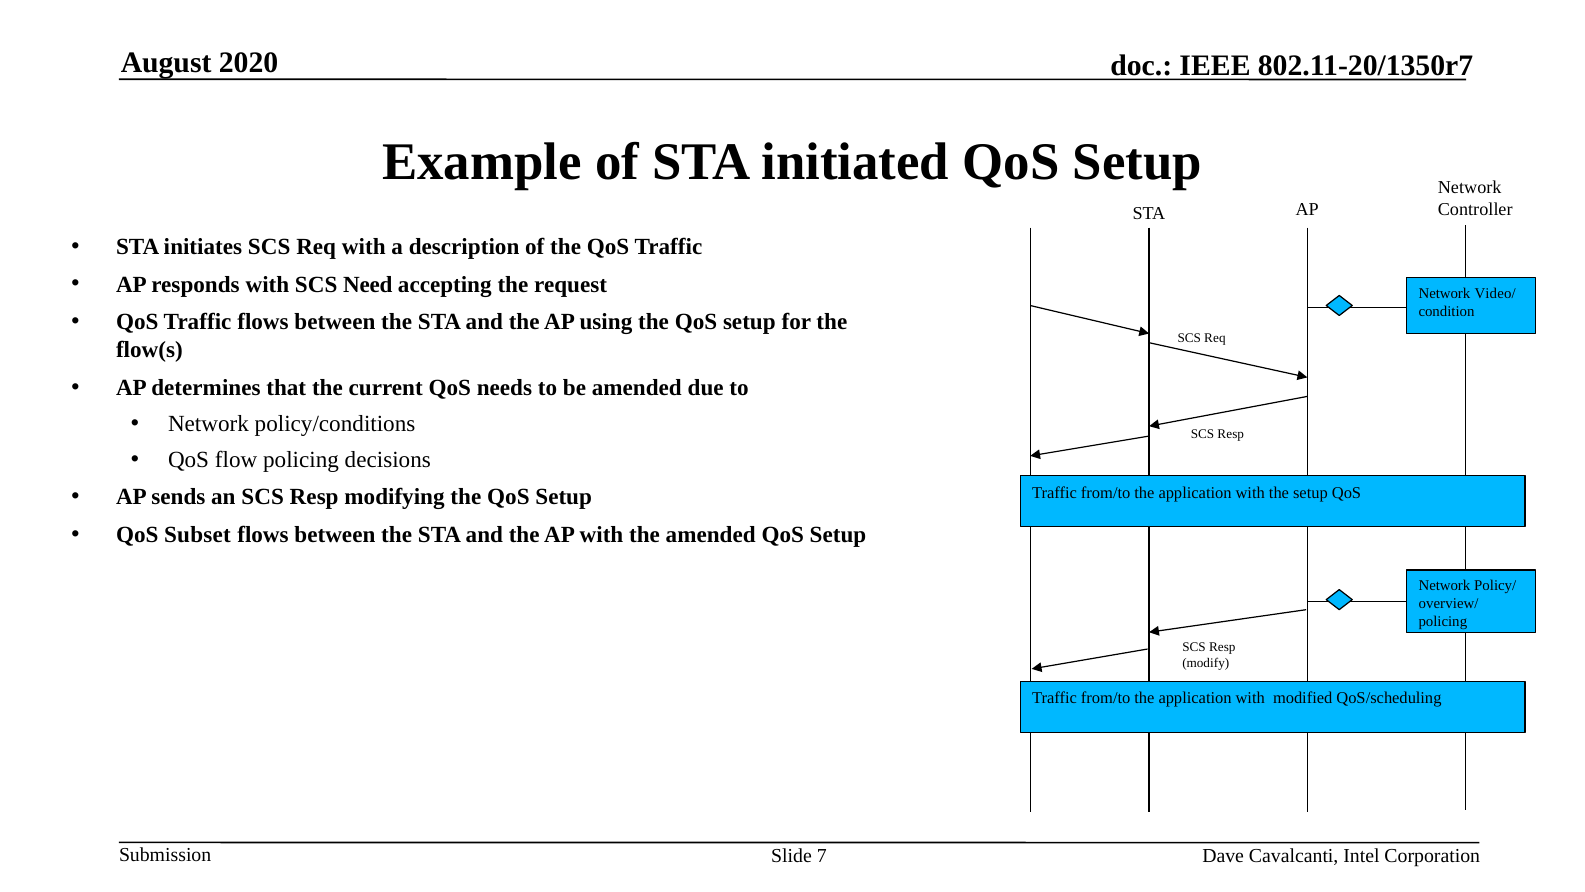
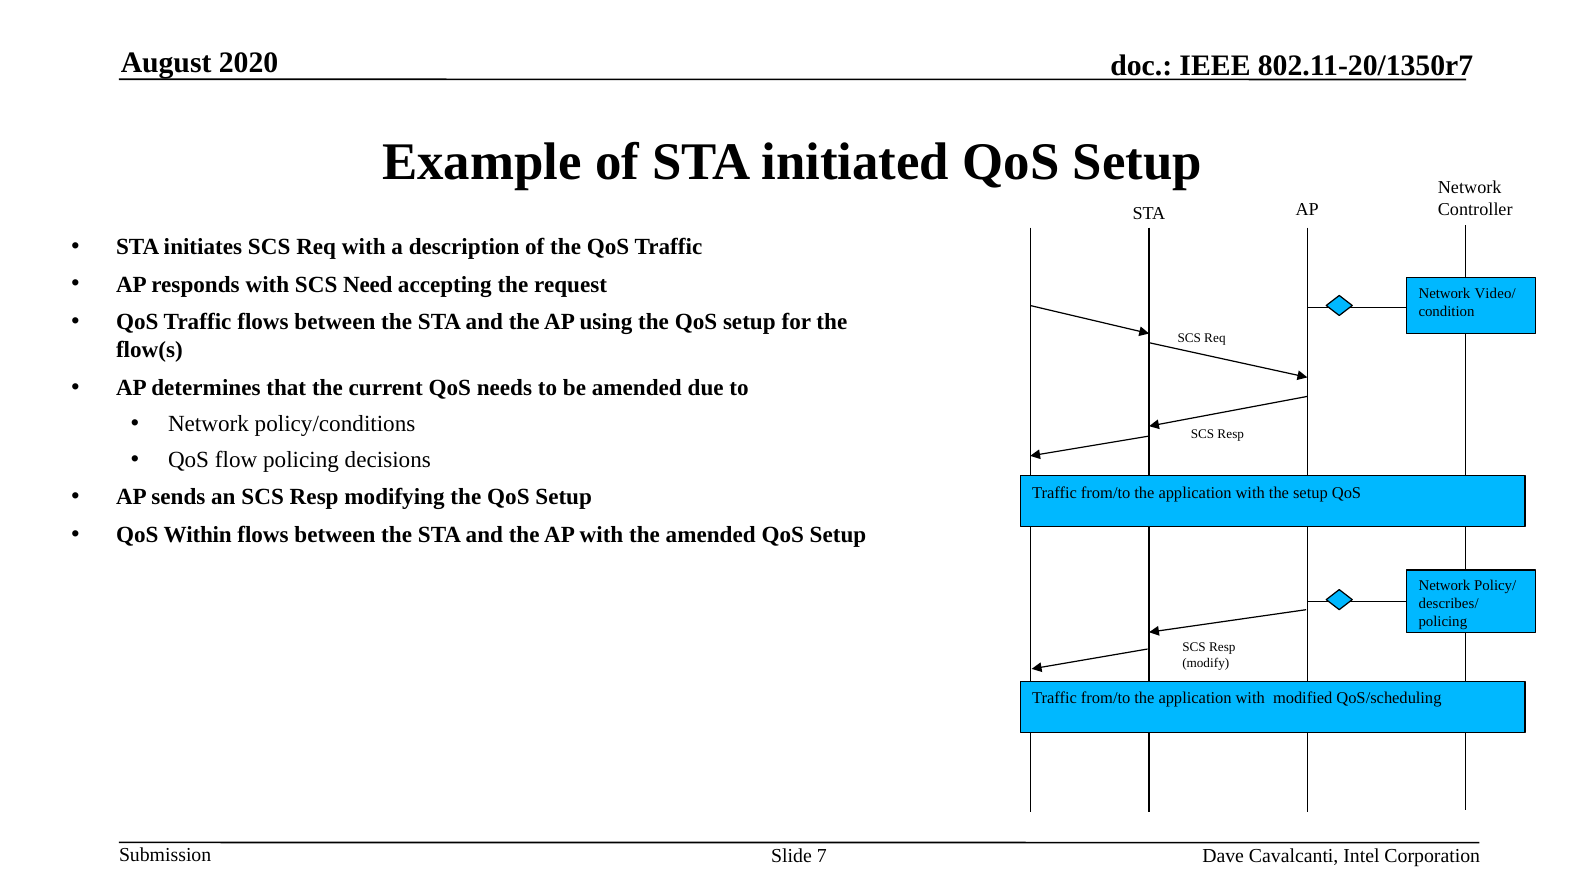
Subset: Subset -> Within
overview/: overview/ -> describes/
